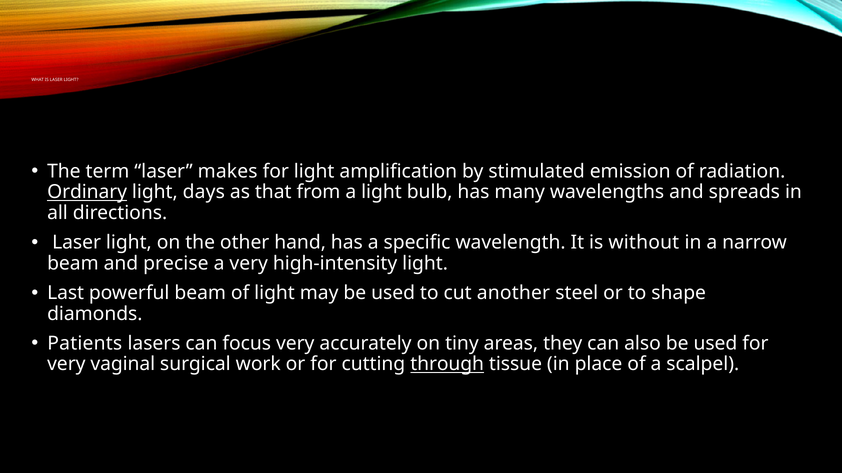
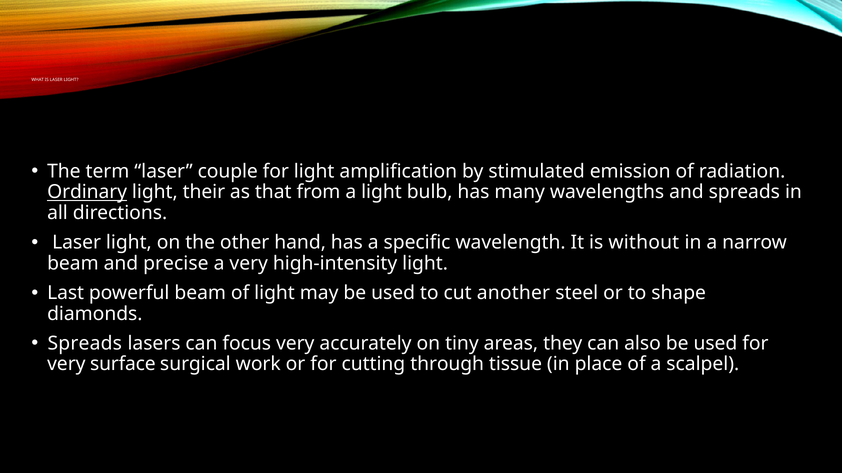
makes: makes -> couple
days: days -> their
Patients at (85, 344): Patients -> Spreads
vaginal: vaginal -> surface
through underline: present -> none
